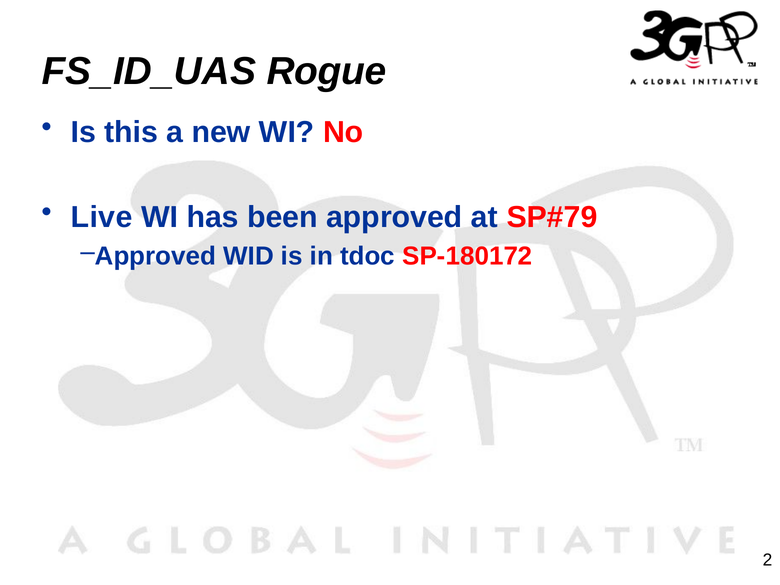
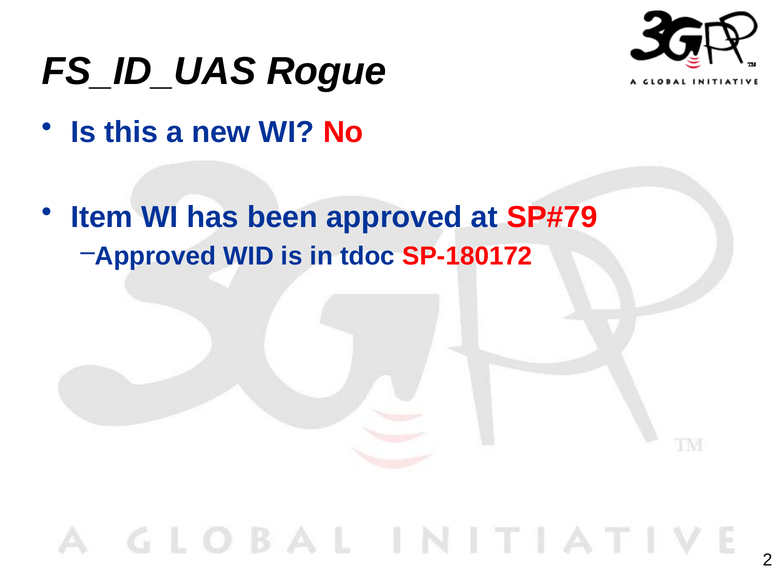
Live: Live -> Item
